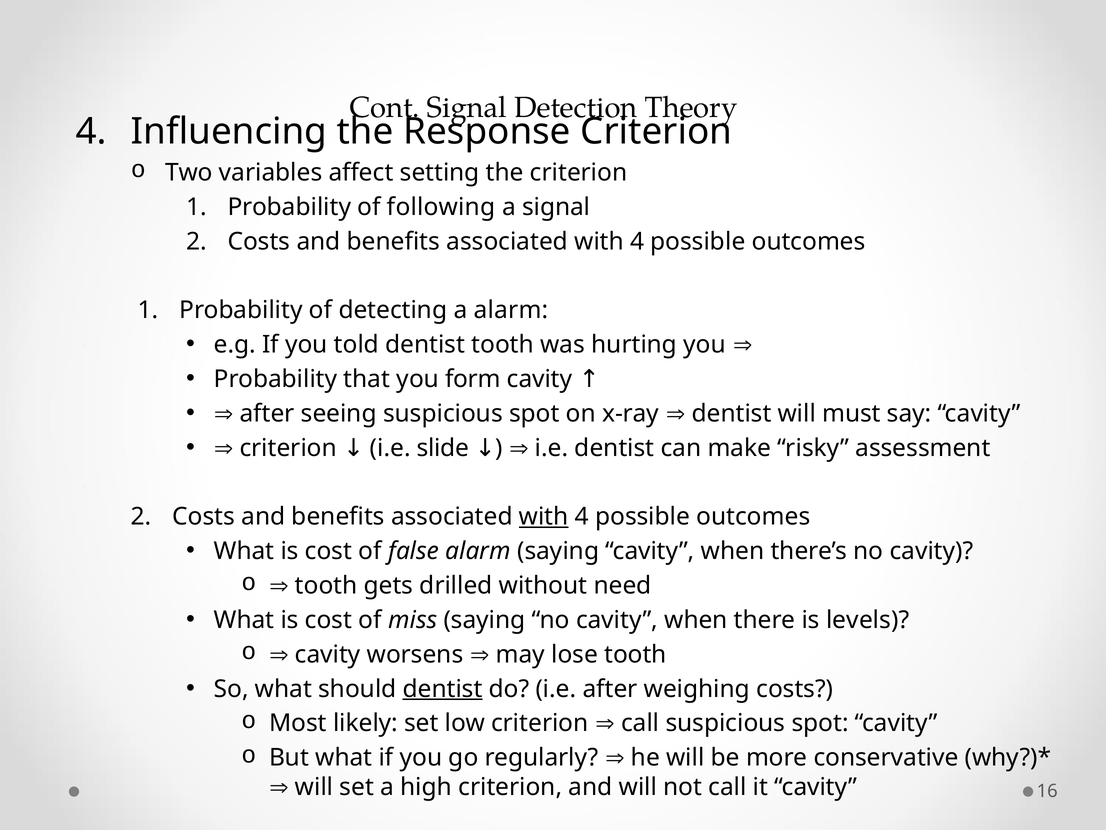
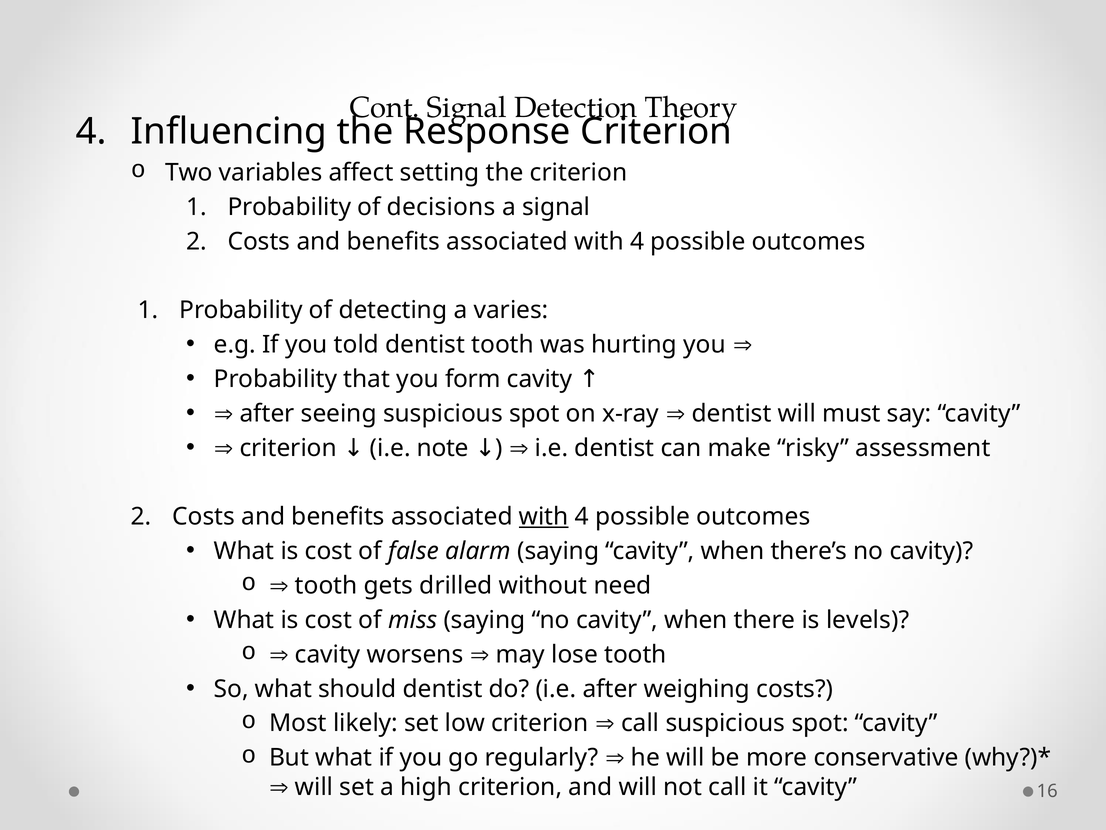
following: following -> decisions
a alarm: alarm -> varies
slide: slide -> note
dentist at (443, 689) underline: present -> none
